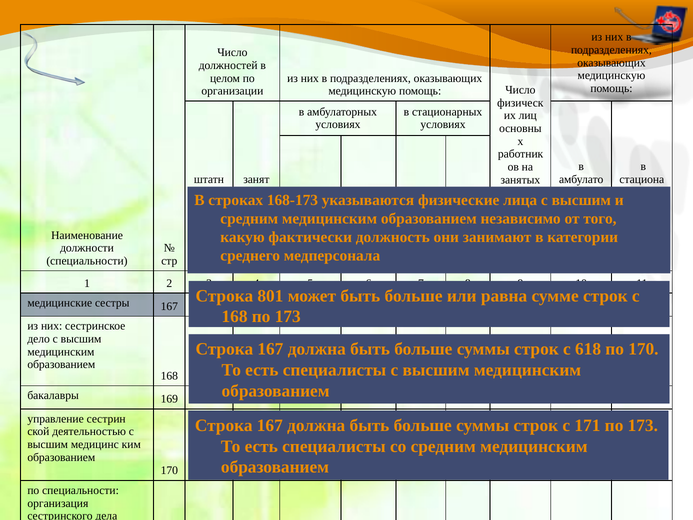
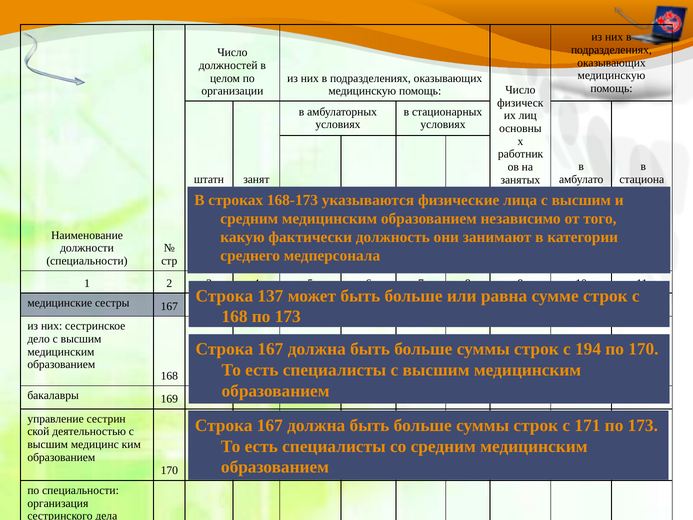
801: 801 -> 137
618: 618 -> 194
